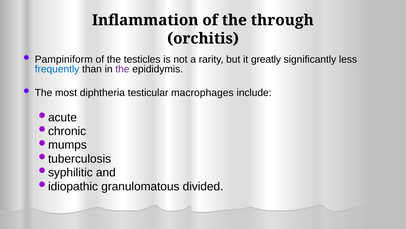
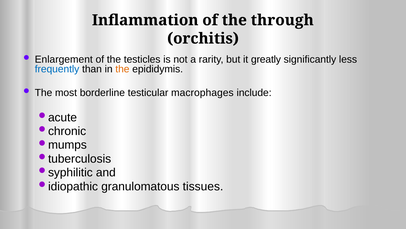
Pampiniform: Pampiniform -> Enlargement
the at (122, 69) colour: purple -> orange
diphtheria: diphtheria -> borderline
divided: divided -> tissues
